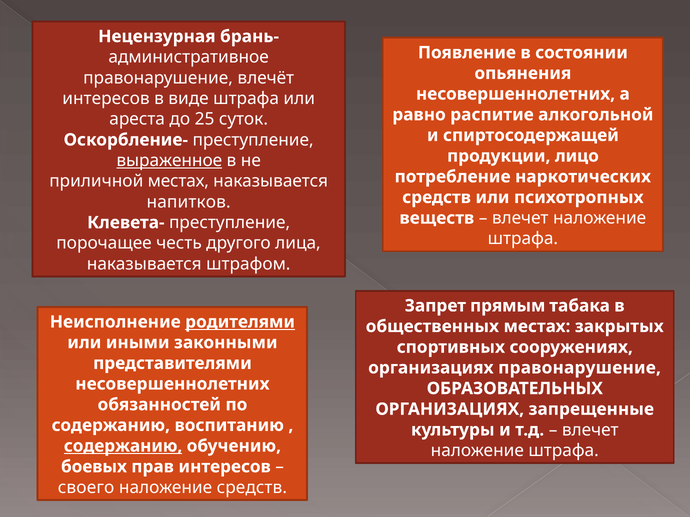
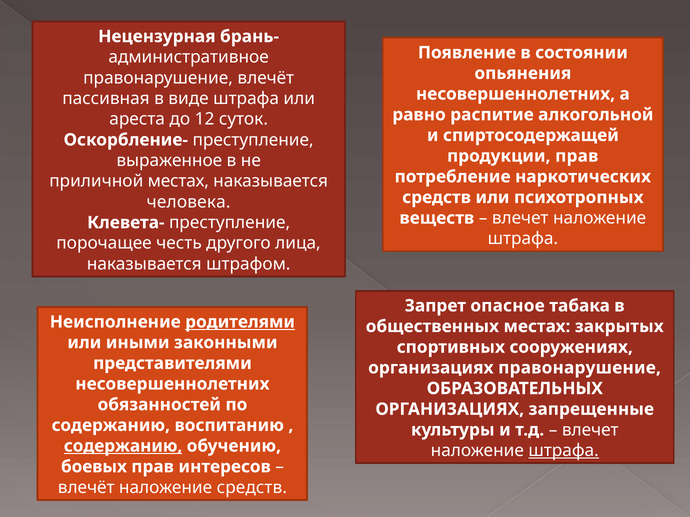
интересов at (106, 99): интересов -> пассивная
25: 25 -> 12
продукции лицо: лицо -> прав
выраженное underline: present -> none
напитков: напитков -> человека
прямым: прямым -> опасное
штрафа at (564, 451) underline: none -> present
своего at (86, 488): своего -> влечёт
